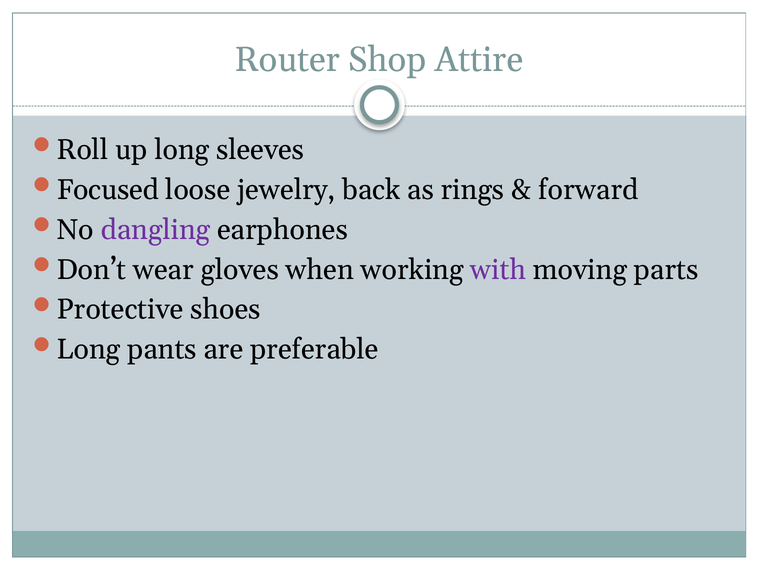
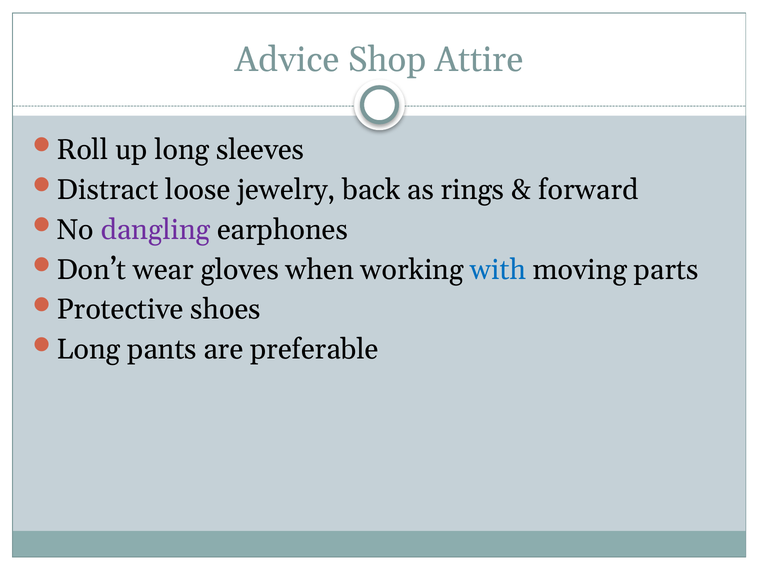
Router: Router -> Advice
Focused: Focused -> Distract
with colour: purple -> blue
